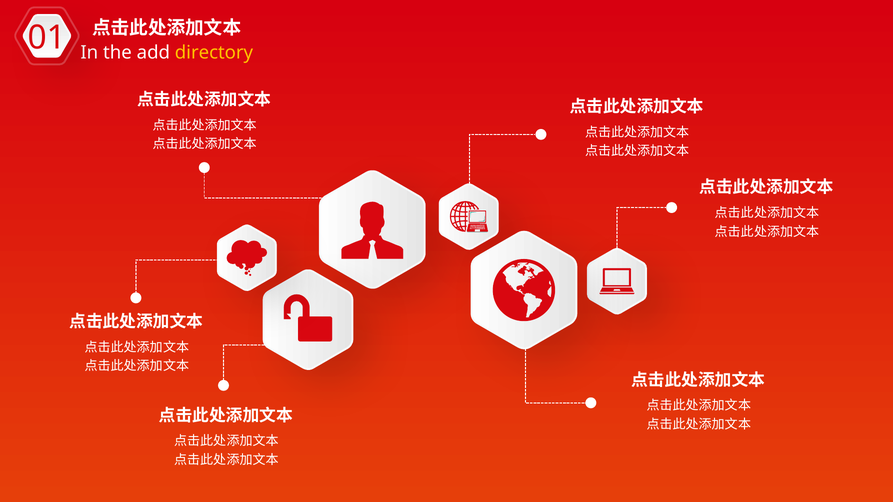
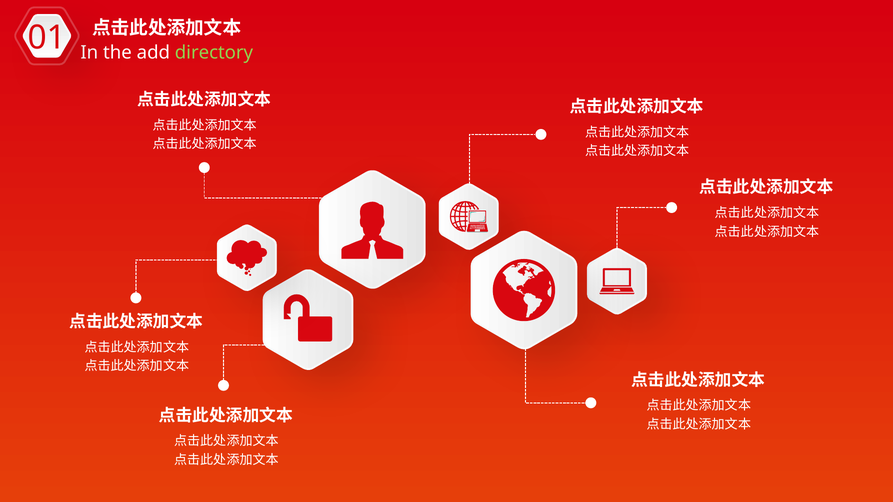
directory colour: yellow -> light green
